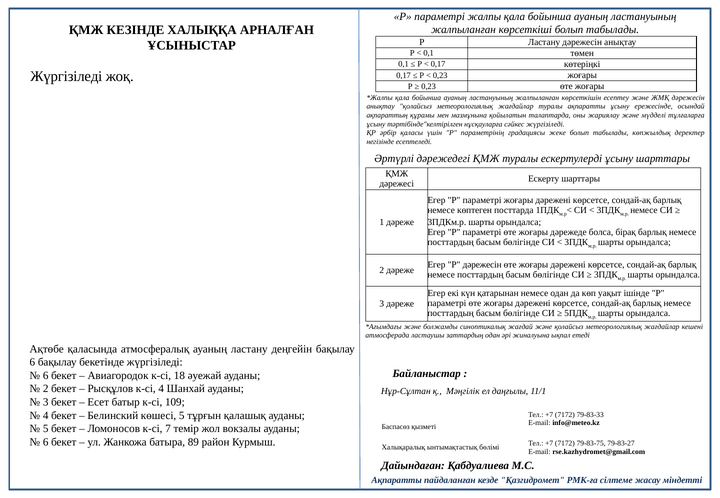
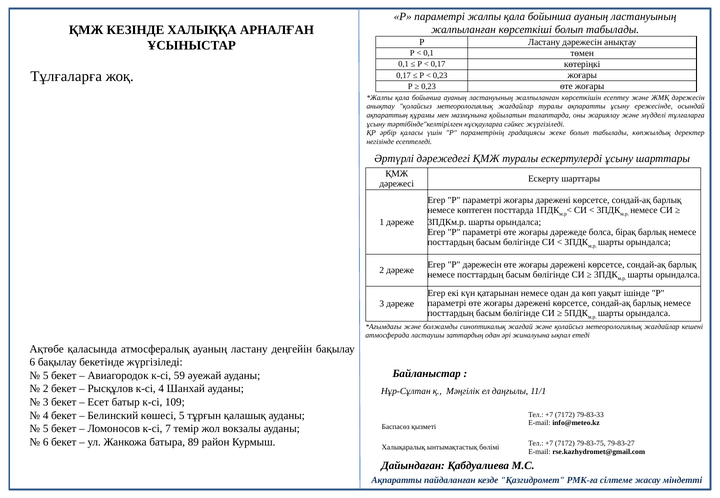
Жүргізіледі at (66, 77): Жүргізіледі -> Тұлғаларға
6 at (46, 376): 6 -> 5
18: 18 -> 59
